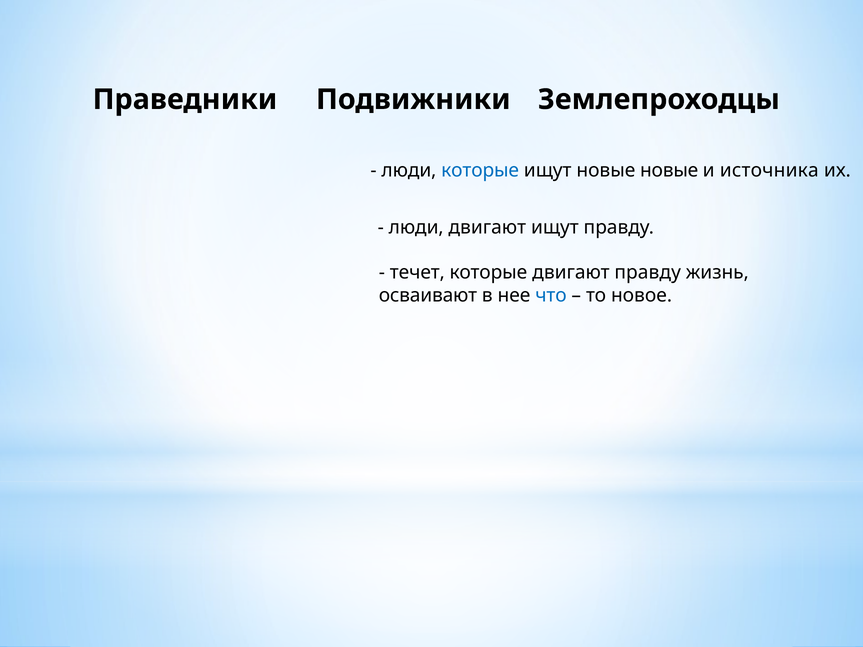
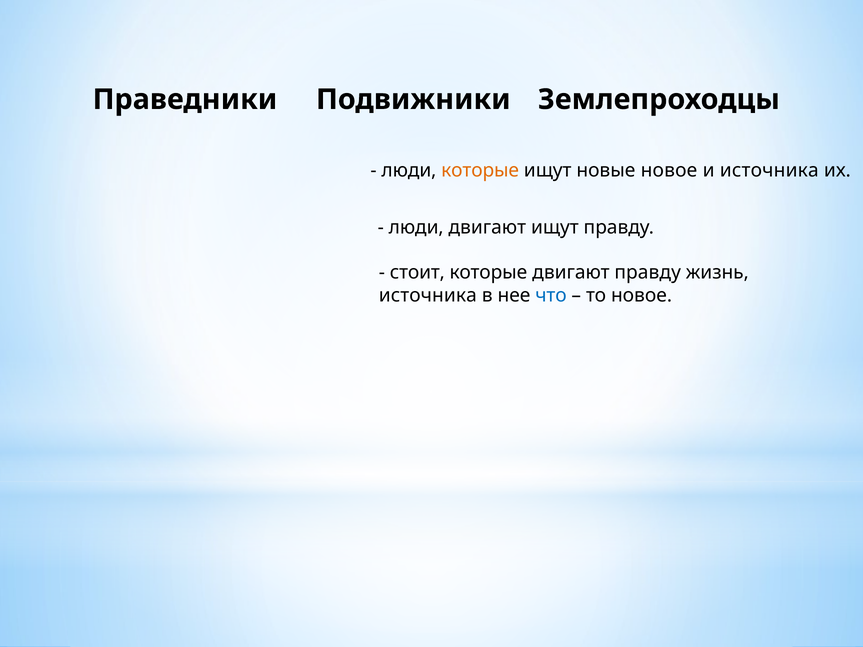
которые at (480, 171) colour: blue -> orange
новые новые: новые -> новое
течет: течет -> стоит
осваивают at (428, 296): осваивают -> источника
